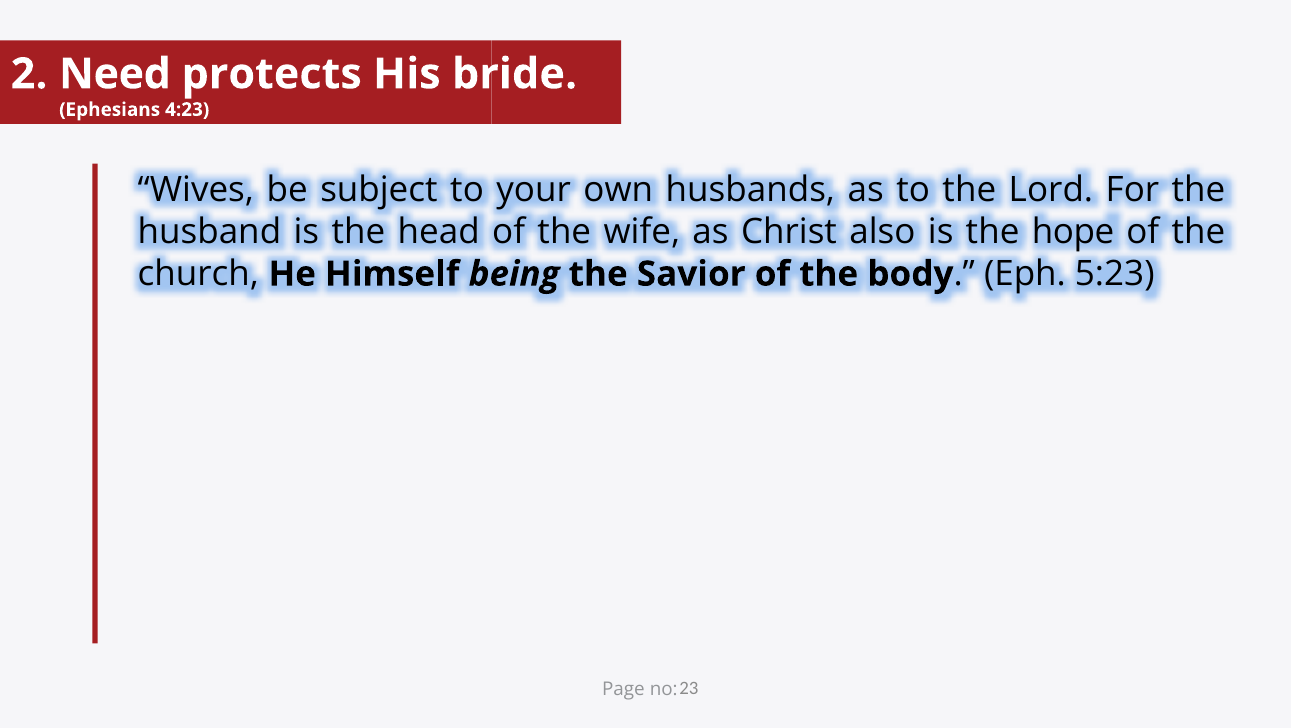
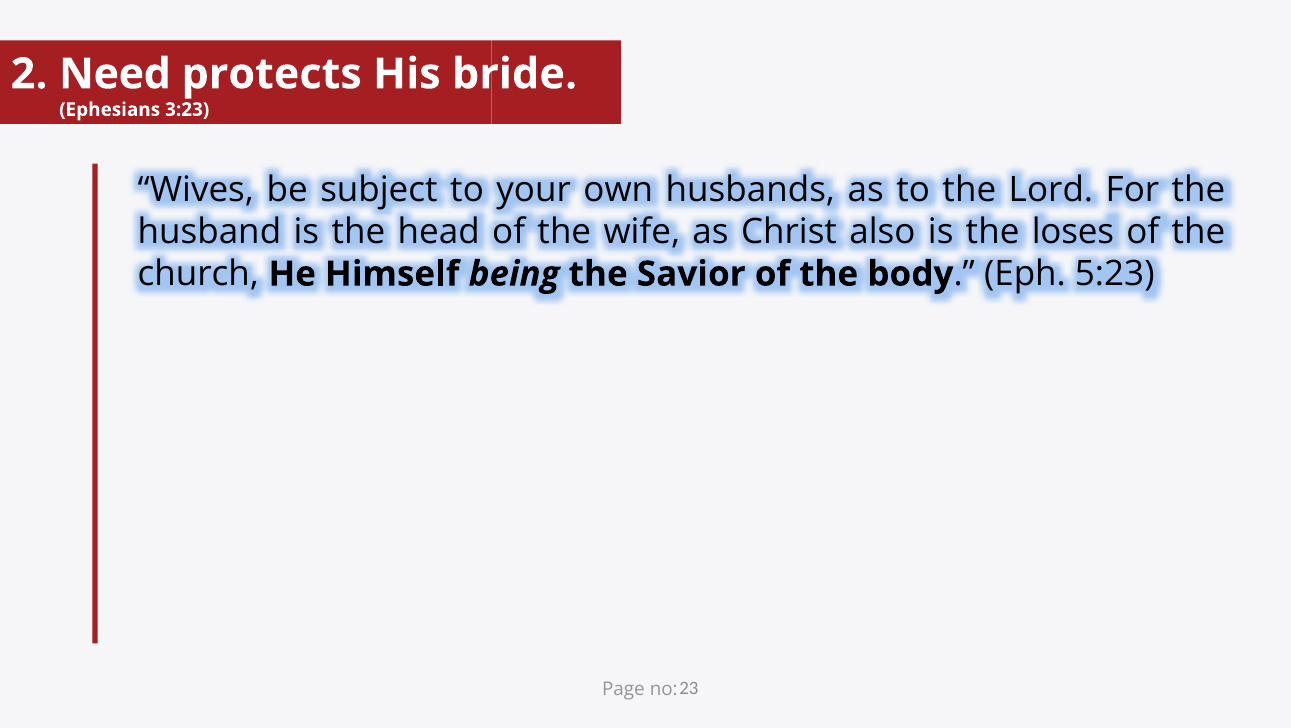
4:23: 4:23 -> 3:23
hope: hope -> loses
